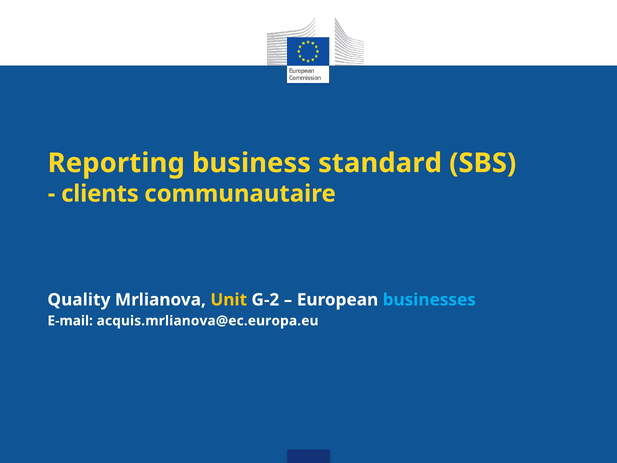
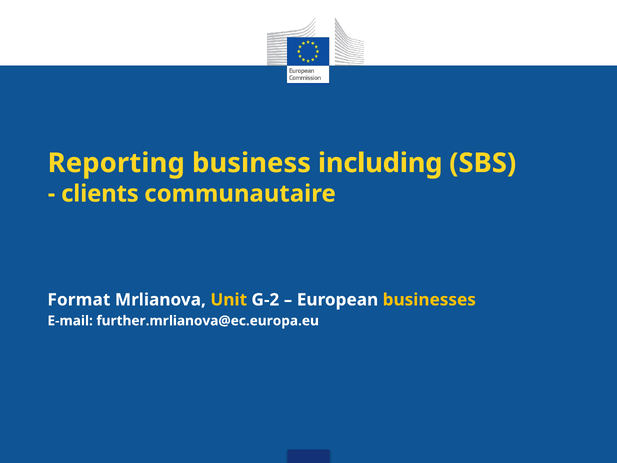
standard: standard -> including
Quality: Quality -> Format
businesses colour: light blue -> yellow
acquis.mrlianova@ec.europa.eu: acquis.mrlianova@ec.europa.eu -> further.mrlianova@ec.europa.eu
